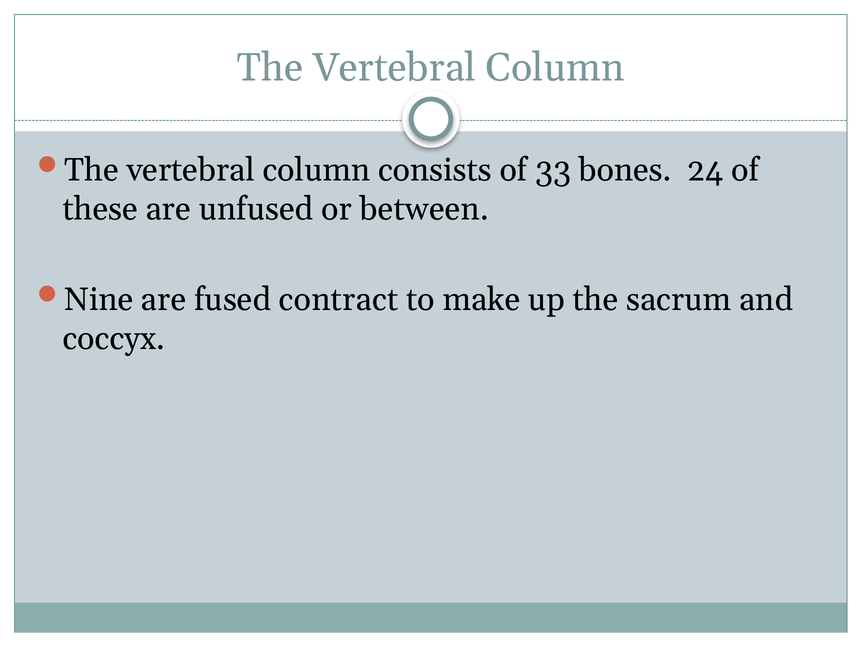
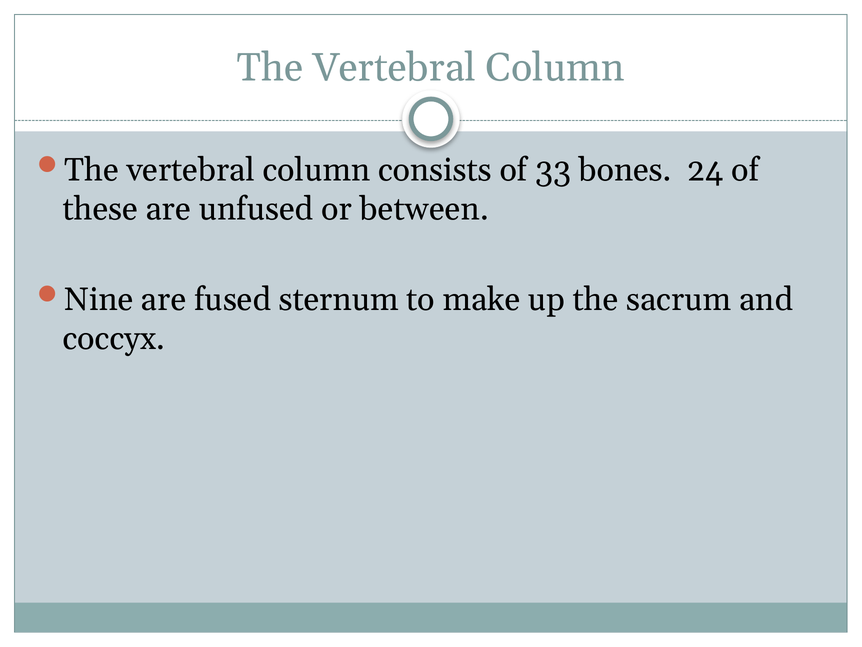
contract: contract -> sternum
